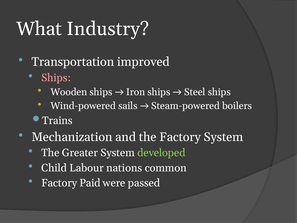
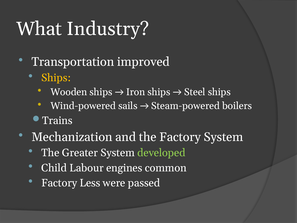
Ships at (56, 78) colour: pink -> yellow
nations: nations -> engines
Paid: Paid -> Less
